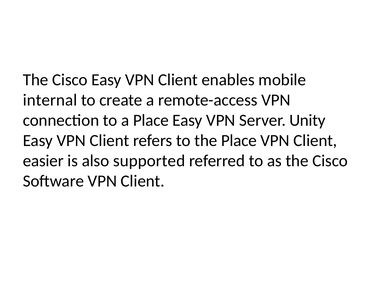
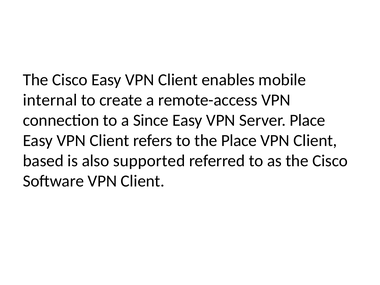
a Place: Place -> Since
Server Unity: Unity -> Place
easier: easier -> based
